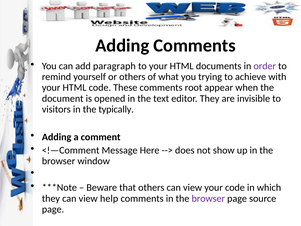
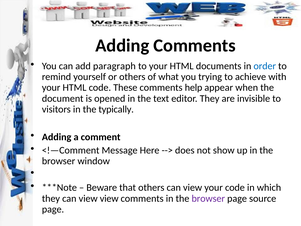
order colour: purple -> blue
root: root -> help
view help: help -> view
